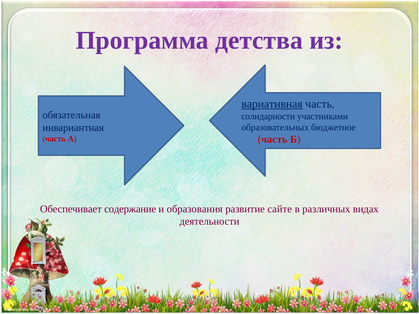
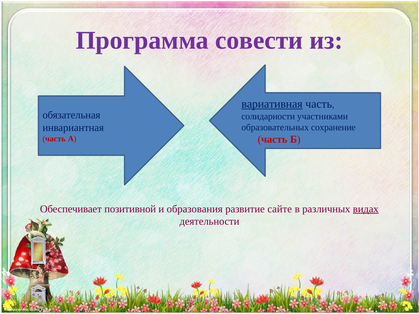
детства: детства -> совести
бюджетное: бюджетное -> сохранение
содержание: содержание -> позитивной
видах underline: none -> present
